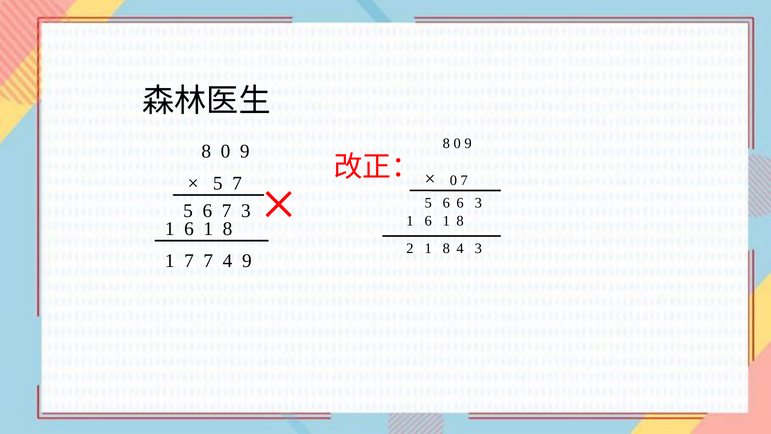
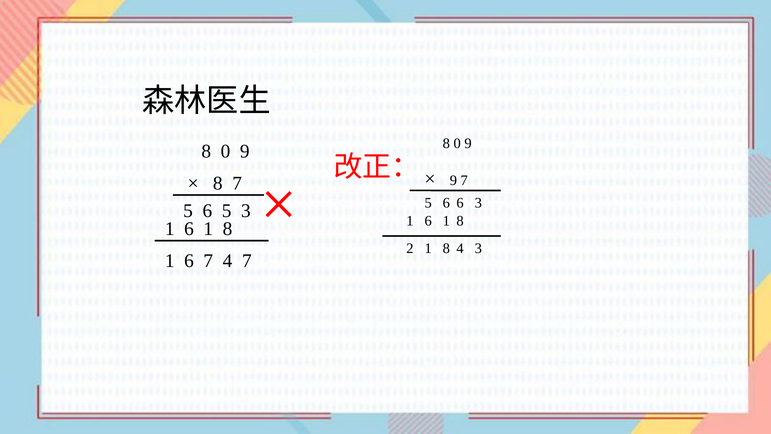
0 at (453, 180): 0 -> 9
5 at (218, 183): 5 -> 8
5 6 7: 7 -> 5
7 at (189, 261): 7 -> 6
4 9: 9 -> 7
